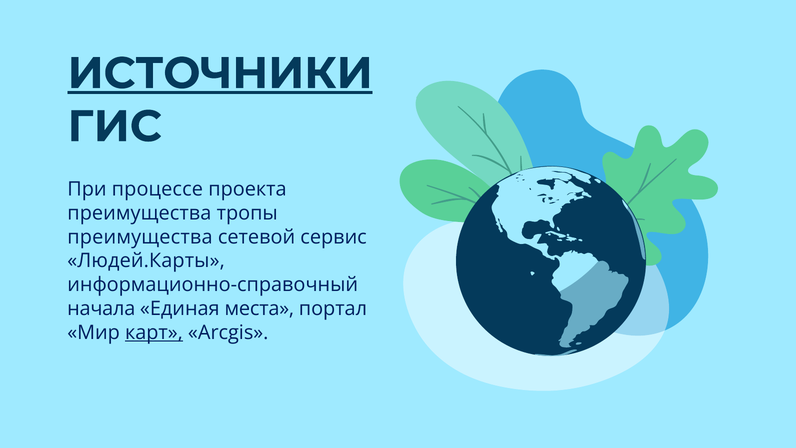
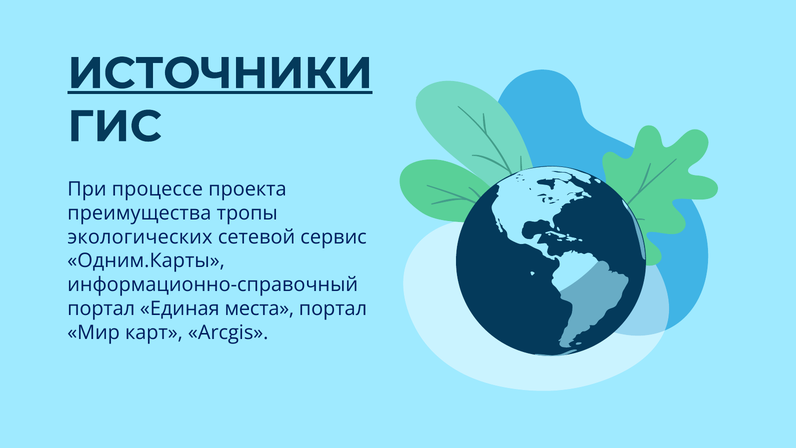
преимущества at (140, 237): преимущества -> экологических
Людей.Карты: Людей.Карты -> Одним.Карты
начала at (101, 309): начала -> портал
карт underline: present -> none
